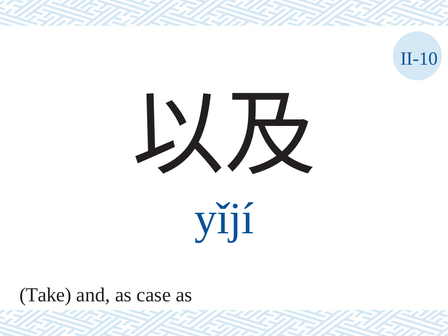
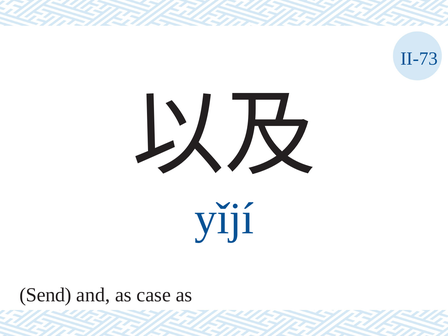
II-10: II-10 -> II-73
Take: Take -> Send
